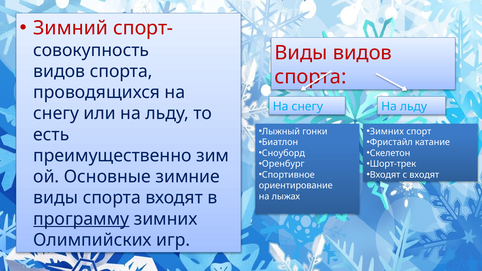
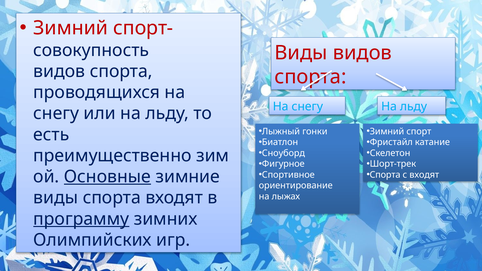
Зимних at (387, 131): Зимних -> Зимний
Оренбург: Оренбург -> Фигурное
Входят at (385, 175): Входят -> Спорта
Основные underline: none -> present
